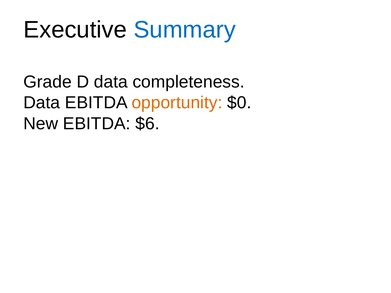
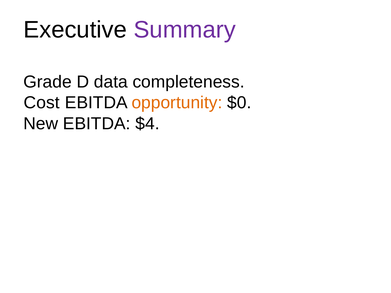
Summary colour: blue -> purple
Data at (42, 103): Data -> Cost
$6: $6 -> $4
